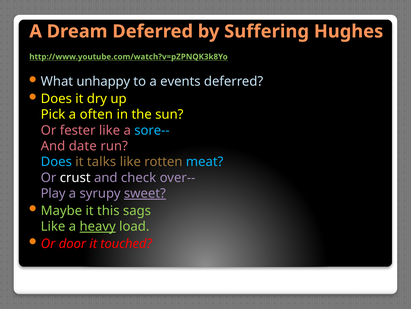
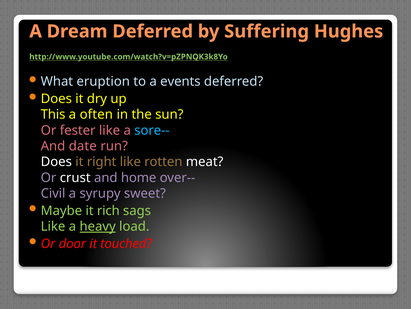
unhappy: unhappy -> eruption
Pick: Pick -> This
Does at (56, 162) colour: light blue -> white
talks: talks -> right
meat colour: light blue -> white
check: check -> home
Play: Play -> Civil
sweet underline: present -> none
this: this -> rich
